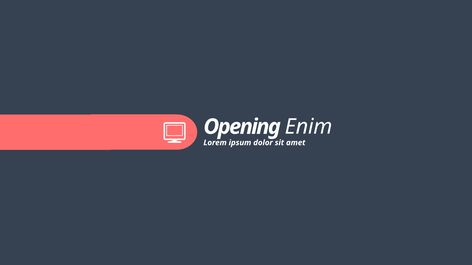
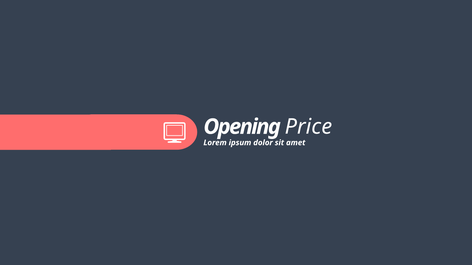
Enim: Enim -> Price
